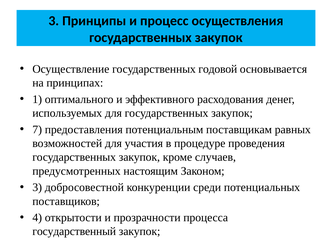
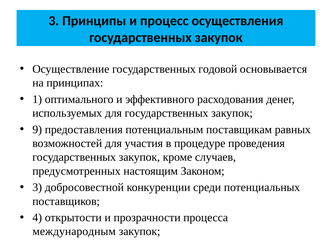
7: 7 -> 9
государственный: государственный -> международным
